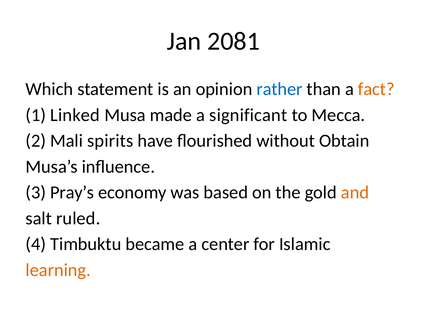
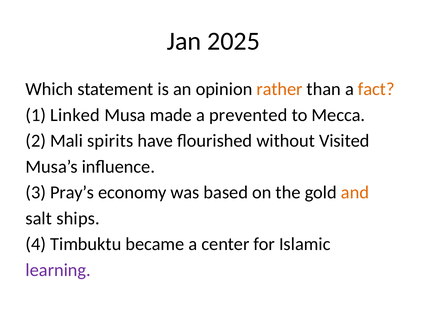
2081: 2081 -> 2025
rather colour: blue -> orange
significant: significant -> prevented
Obtain: Obtain -> Visited
ruled: ruled -> ships
learning colour: orange -> purple
